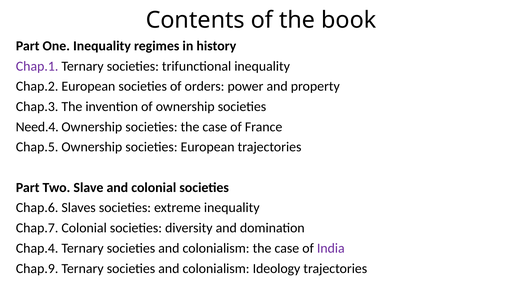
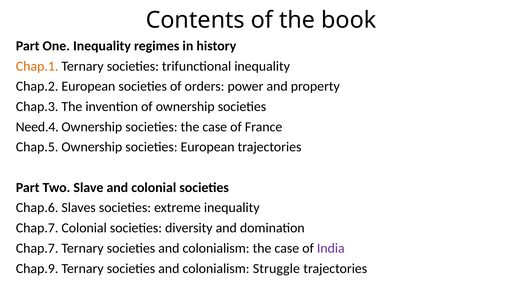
Chap.1 colour: purple -> orange
Chap.4 at (37, 248): Chap.4 -> Chap.7
Ideology: Ideology -> Struggle
